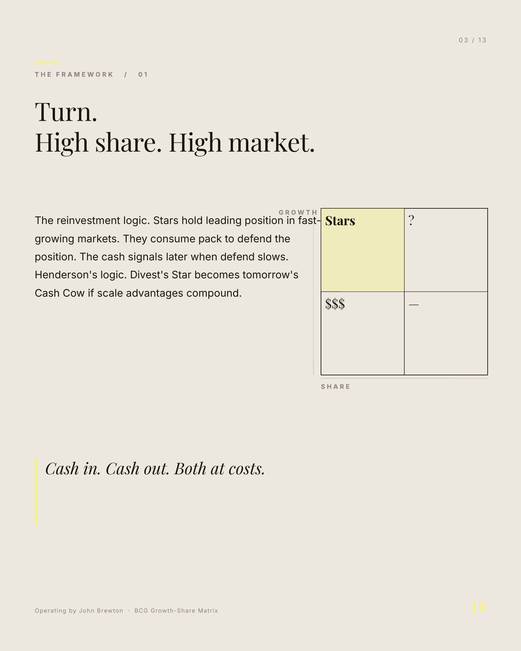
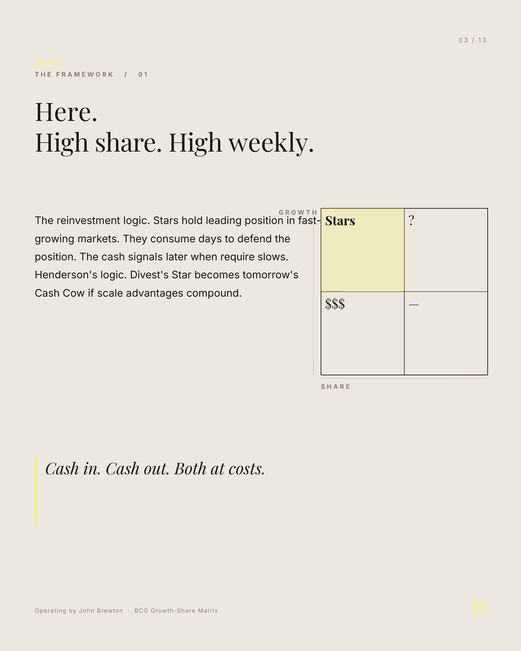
Turn: Turn -> Here
market: market -> weekly
pack: pack -> days
when defend: defend -> require
